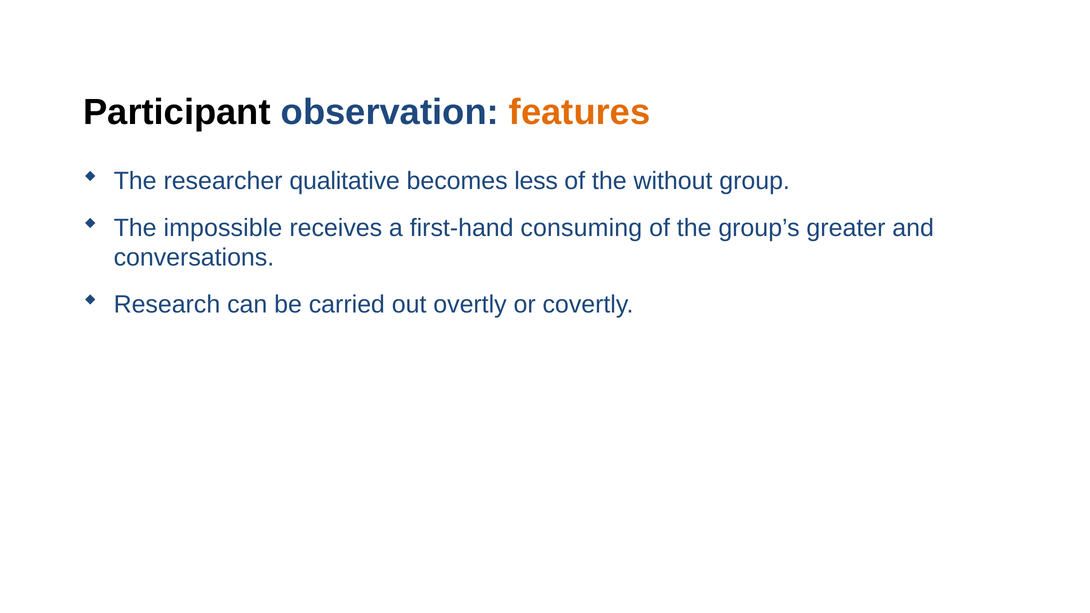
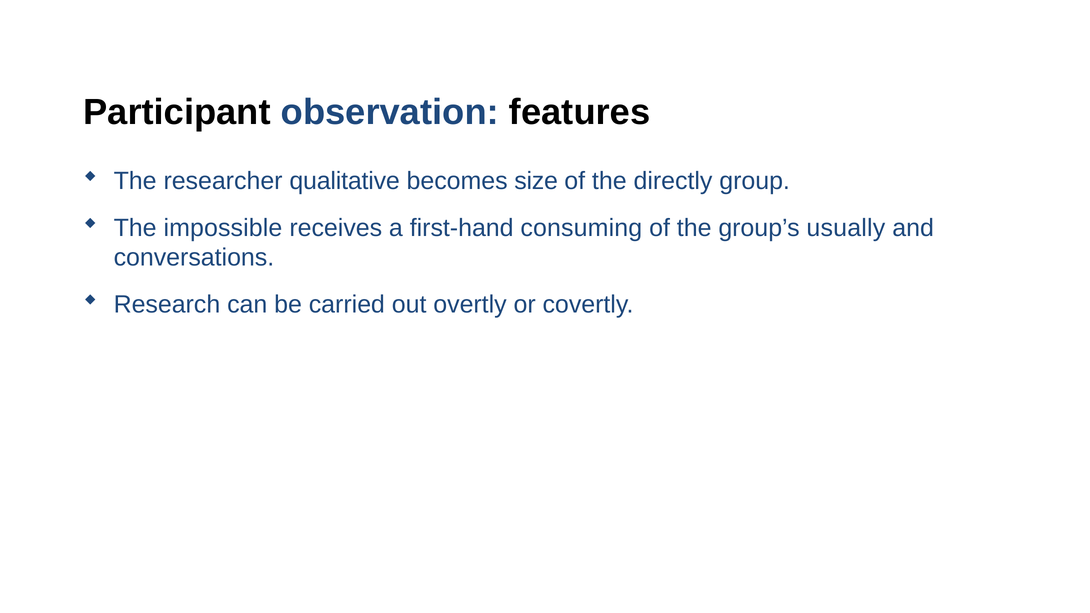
features colour: orange -> black
less: less -> size
without: without -> directly
greater: greater -> usually
